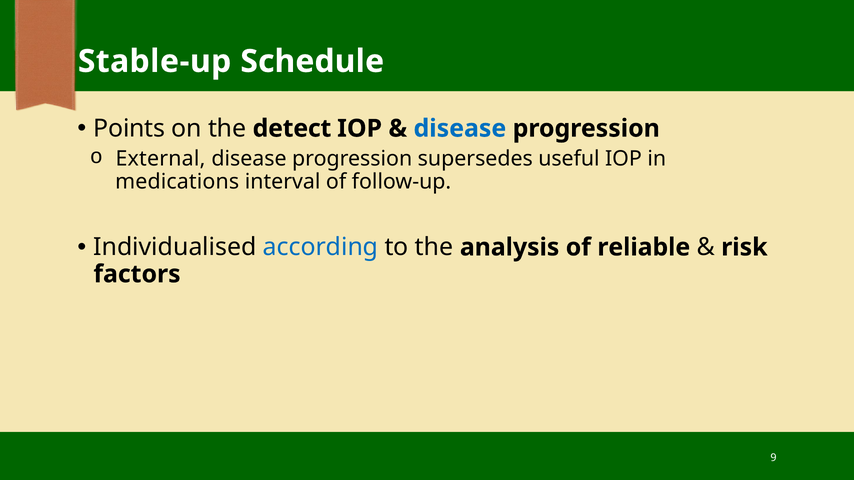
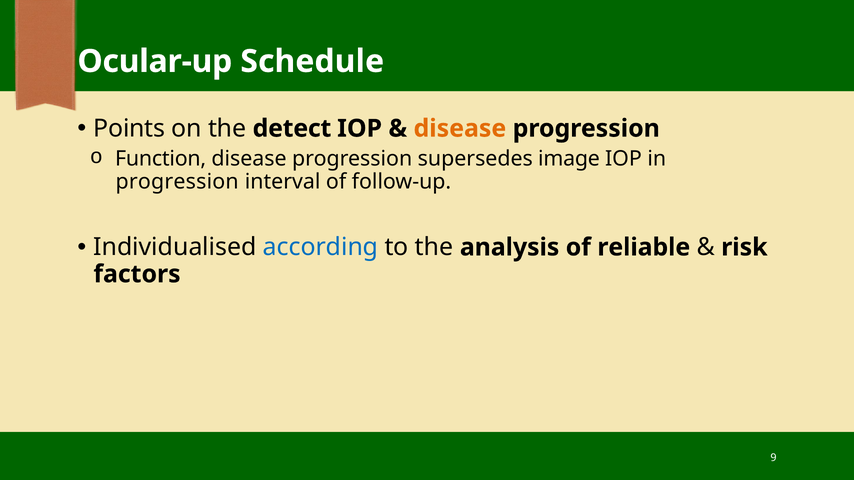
Stable-up: Stable-up -> Ocular-up
disease at (460, 129) colour: blue -> orange
External: External -> Function
useful: useful -> image
medications at (177, 182): medications -> progression
